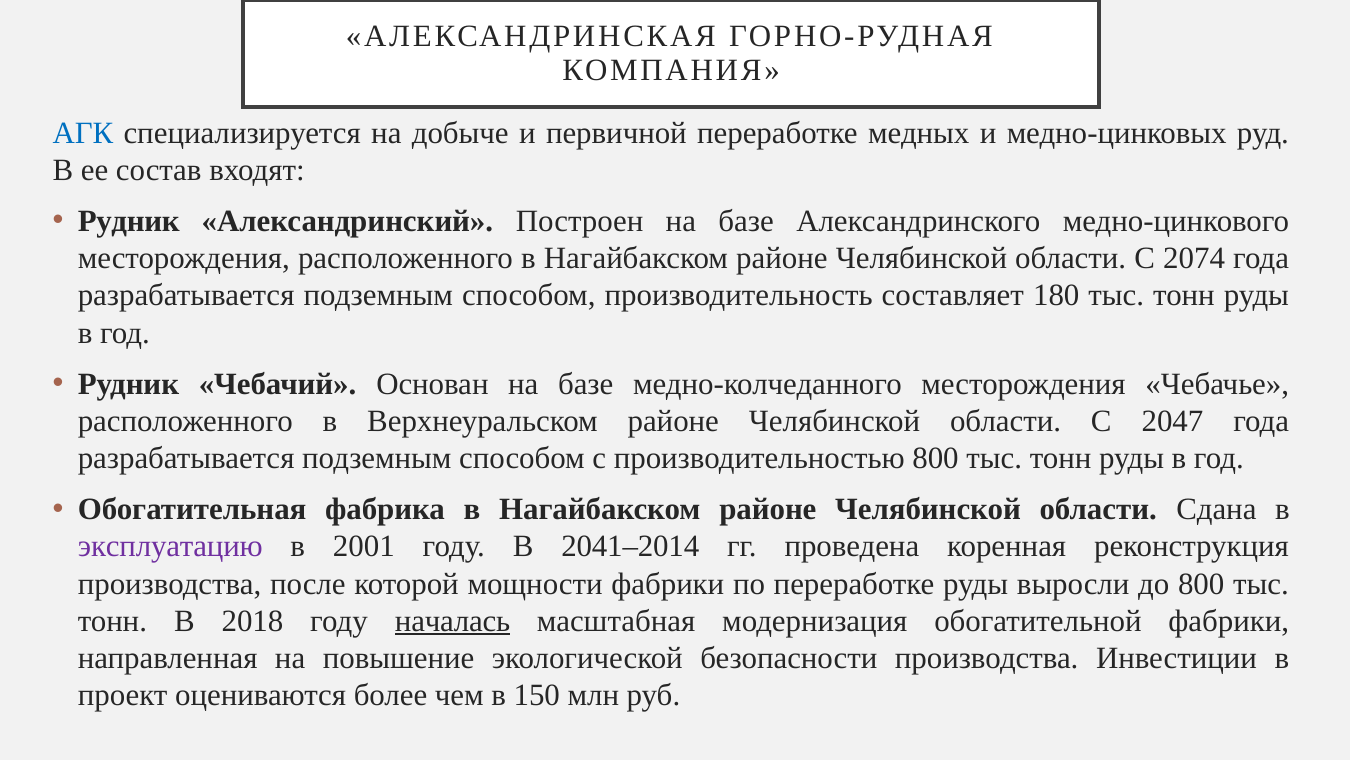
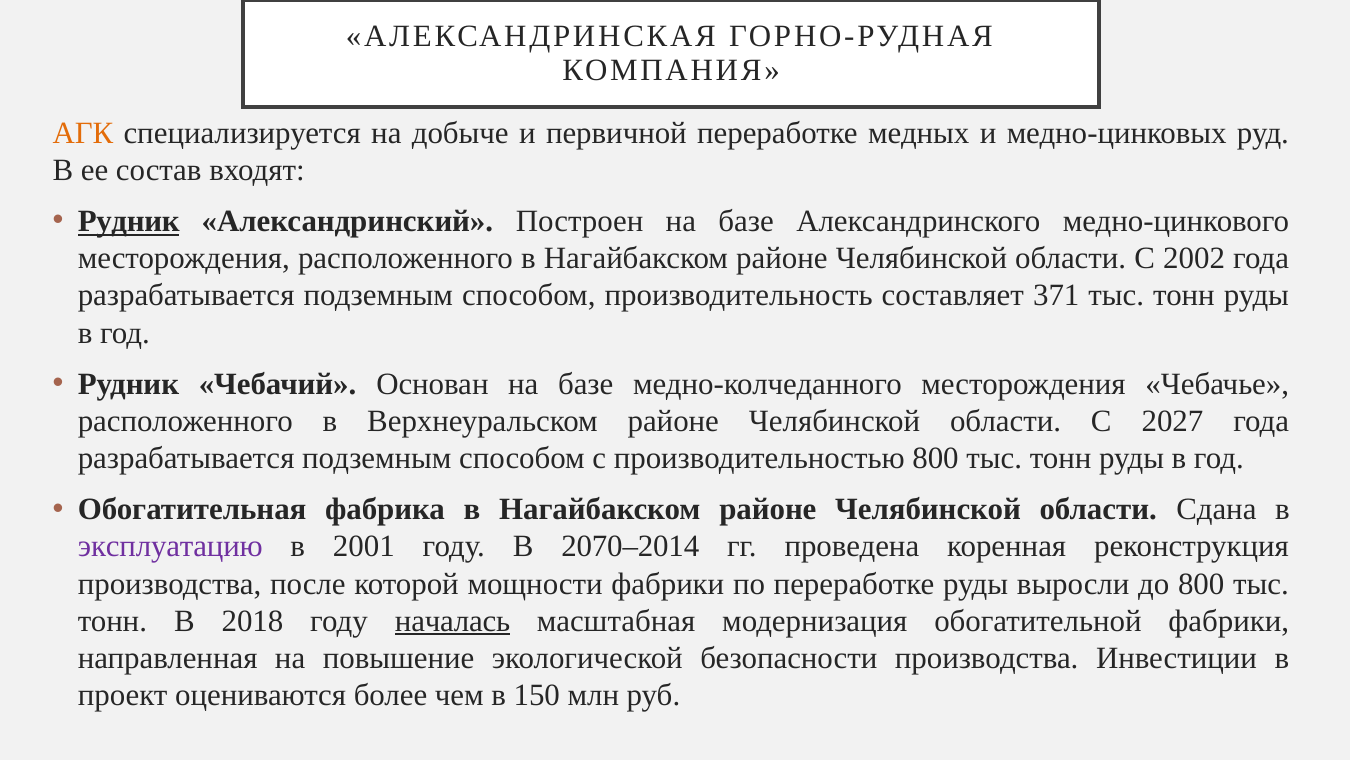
АГК colour: blue -> orange
Рудник at (129, 221) underline: none -> present
2074: 2074 -> 2002
180: 180 -> 371
2047: 2047 -> 2027
2041–2014: 2041–2014 -> 2070–2014
